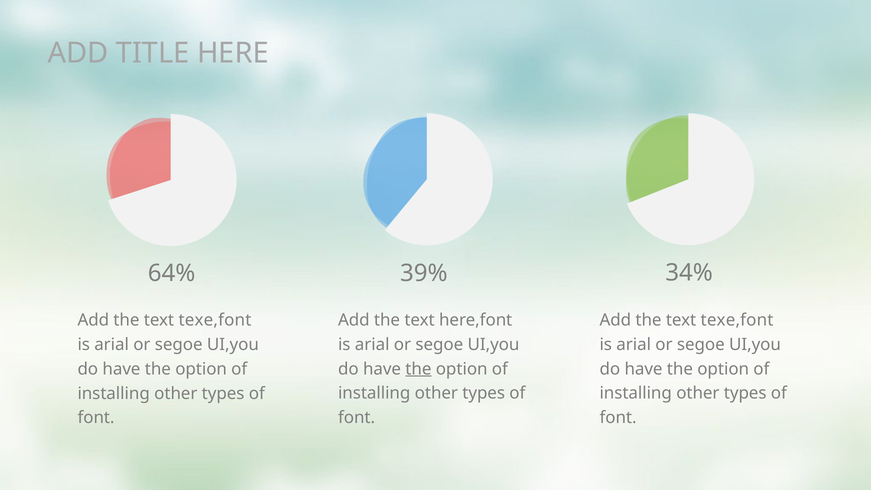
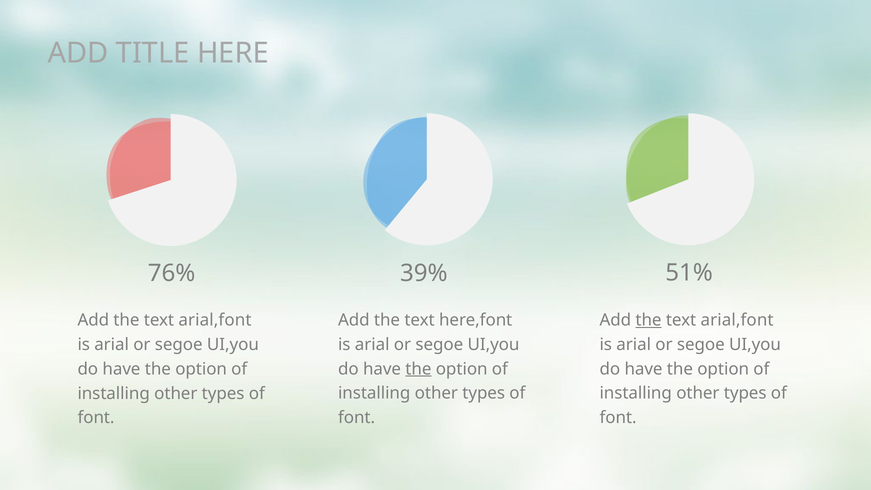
64%: 64% -> 76%
34%: 34% -> 51%
the at (648, 320) underline: none -> present
texe,font at (737, 320): texe,font -> arial,font
texe,font at (215, 320): texe,font -> arial,font
